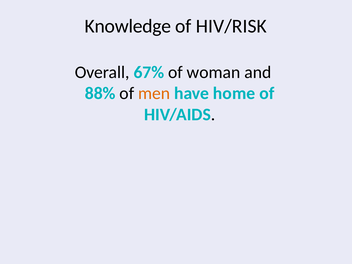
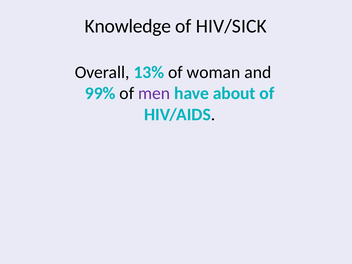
HIV/RISK: HIV/RISK -> HIV/SICK
67%: 67% -> 13%
88%: 88% -> 99%
men colour: orange -> purple
home: home -> about
